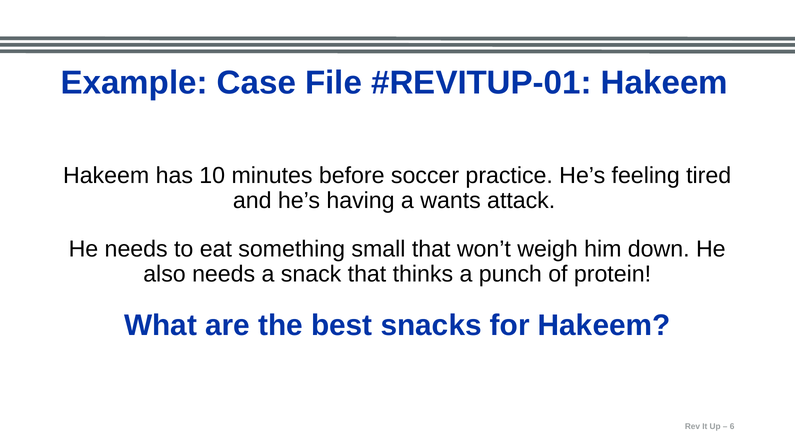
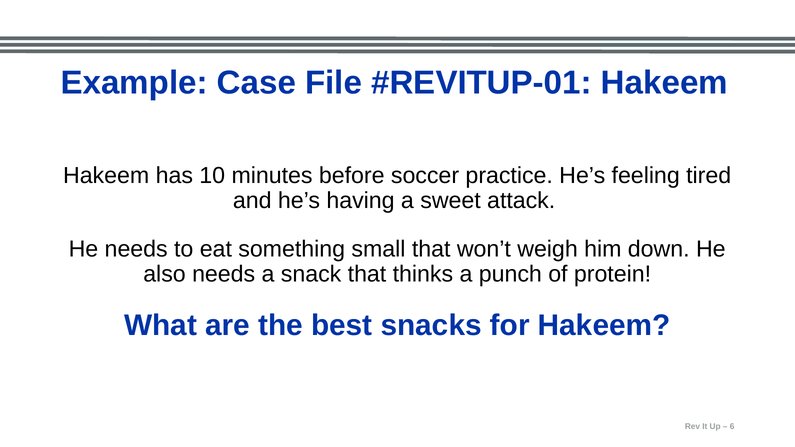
wants: wants -> sweet
